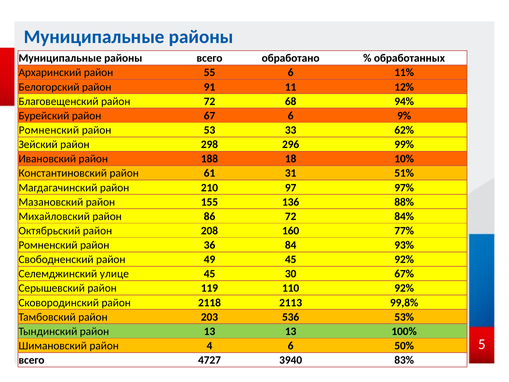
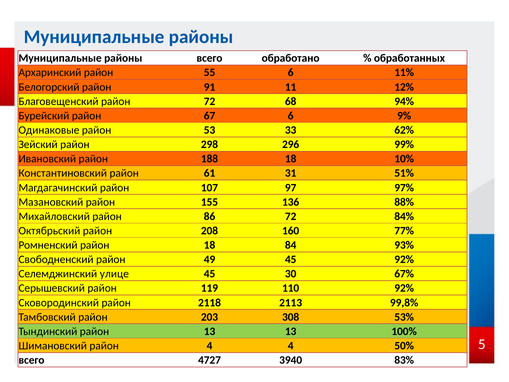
Ромненский at (49, 130): Ромненский -> Одинаковые
210: 210 -> 107
район 36: 36 -> 18
536: 536 -> 308
4 6: 6 -> 4
